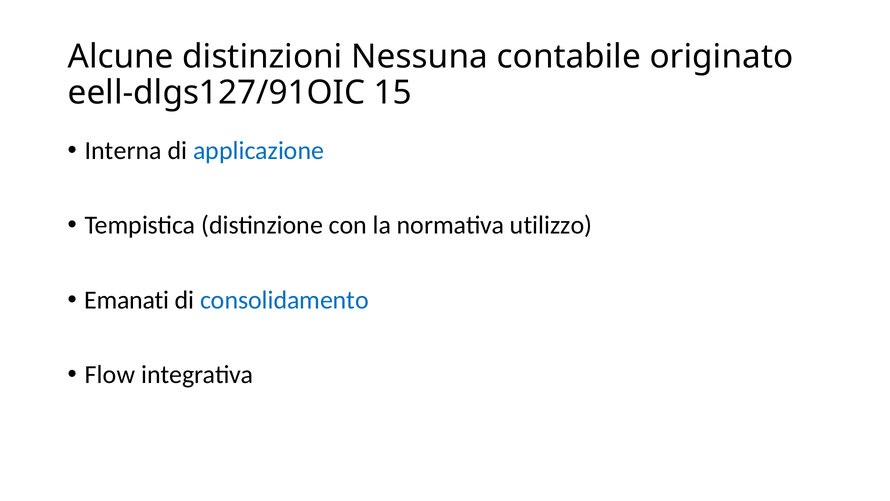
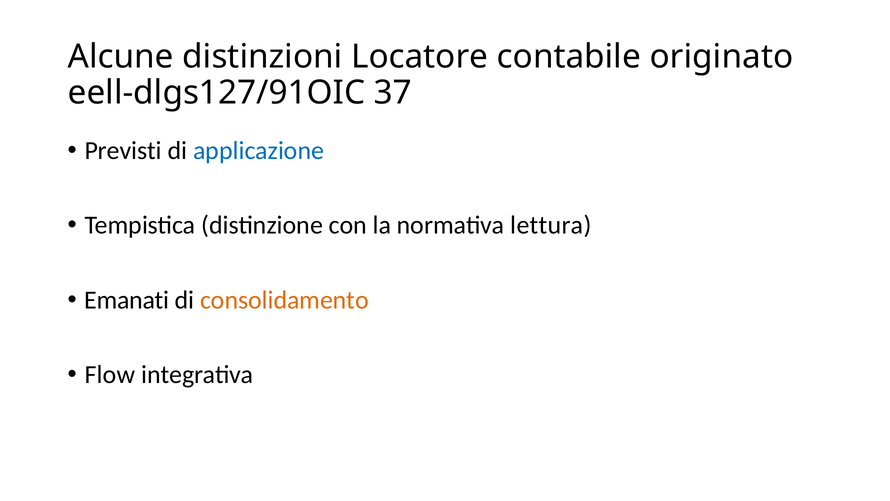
Nessuna: Nessuna -> Locatore
15: 15 -> 37
Interna: Interna -> Previsti
utilizzo: utilizzo -> lettura
consolidamento colour: blue -> orange
